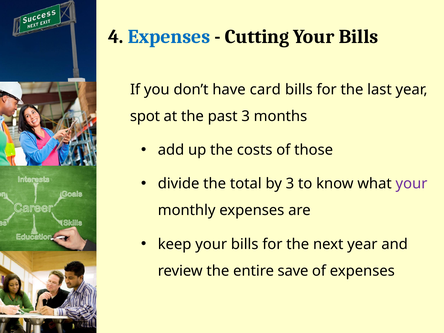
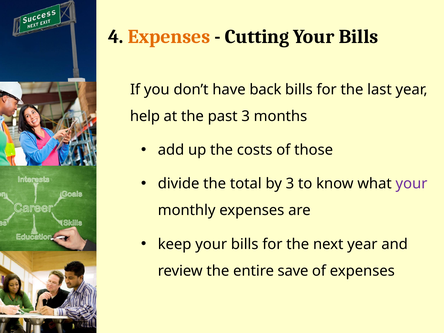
Expenses at (169, 37) colour: blue -> orange
card: card -> back
spot: spot -> help
